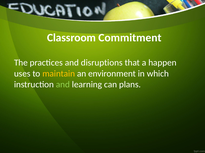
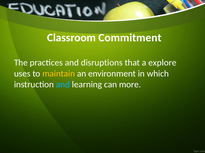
happen: happen -> explore
and at (63, 85) colour: light green -> light blue
plans: plans -> more
